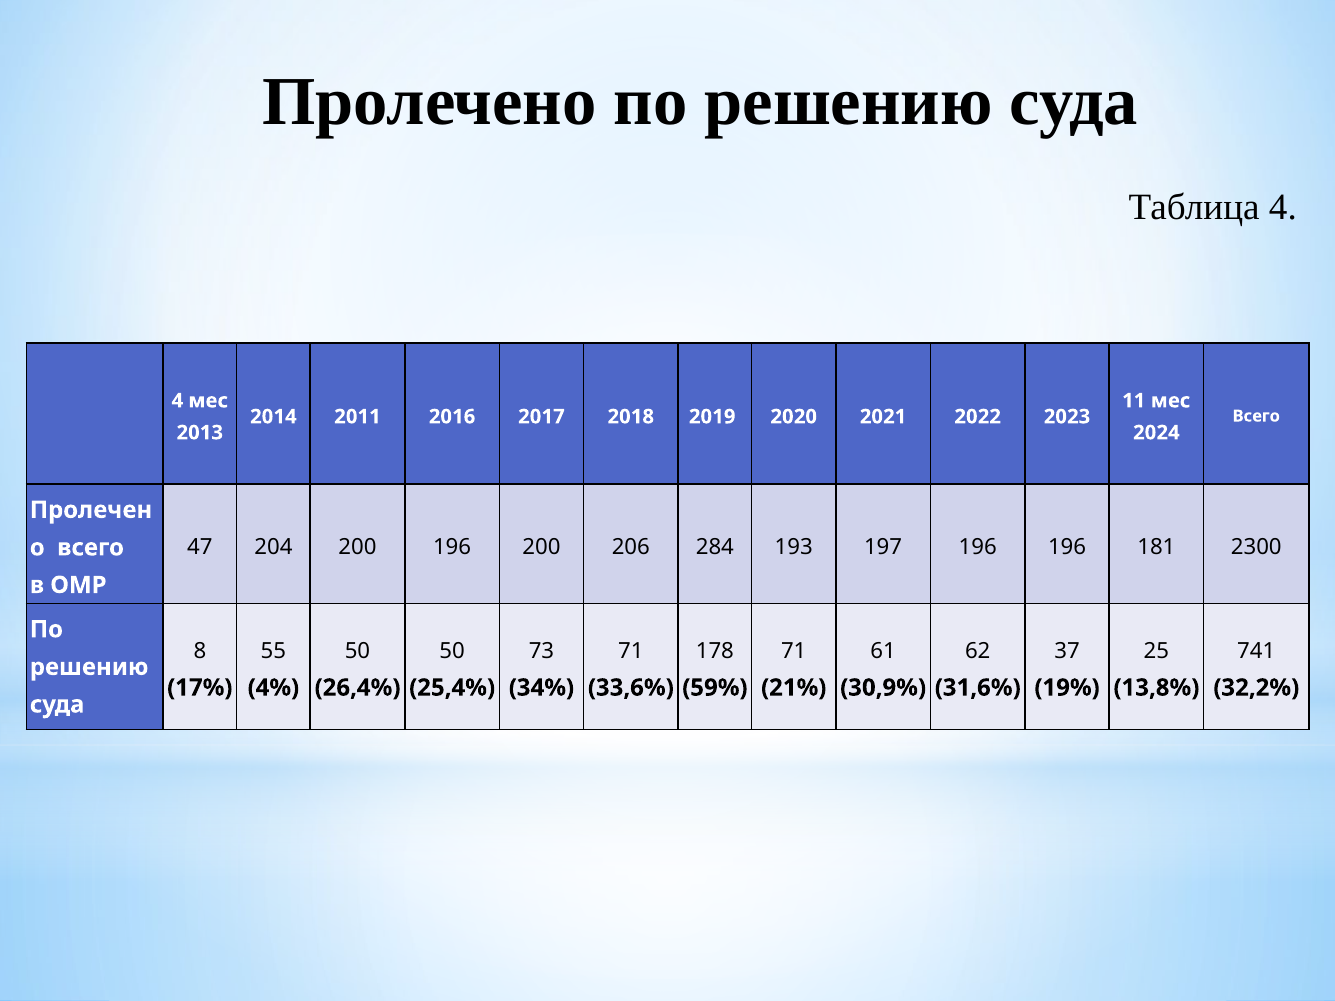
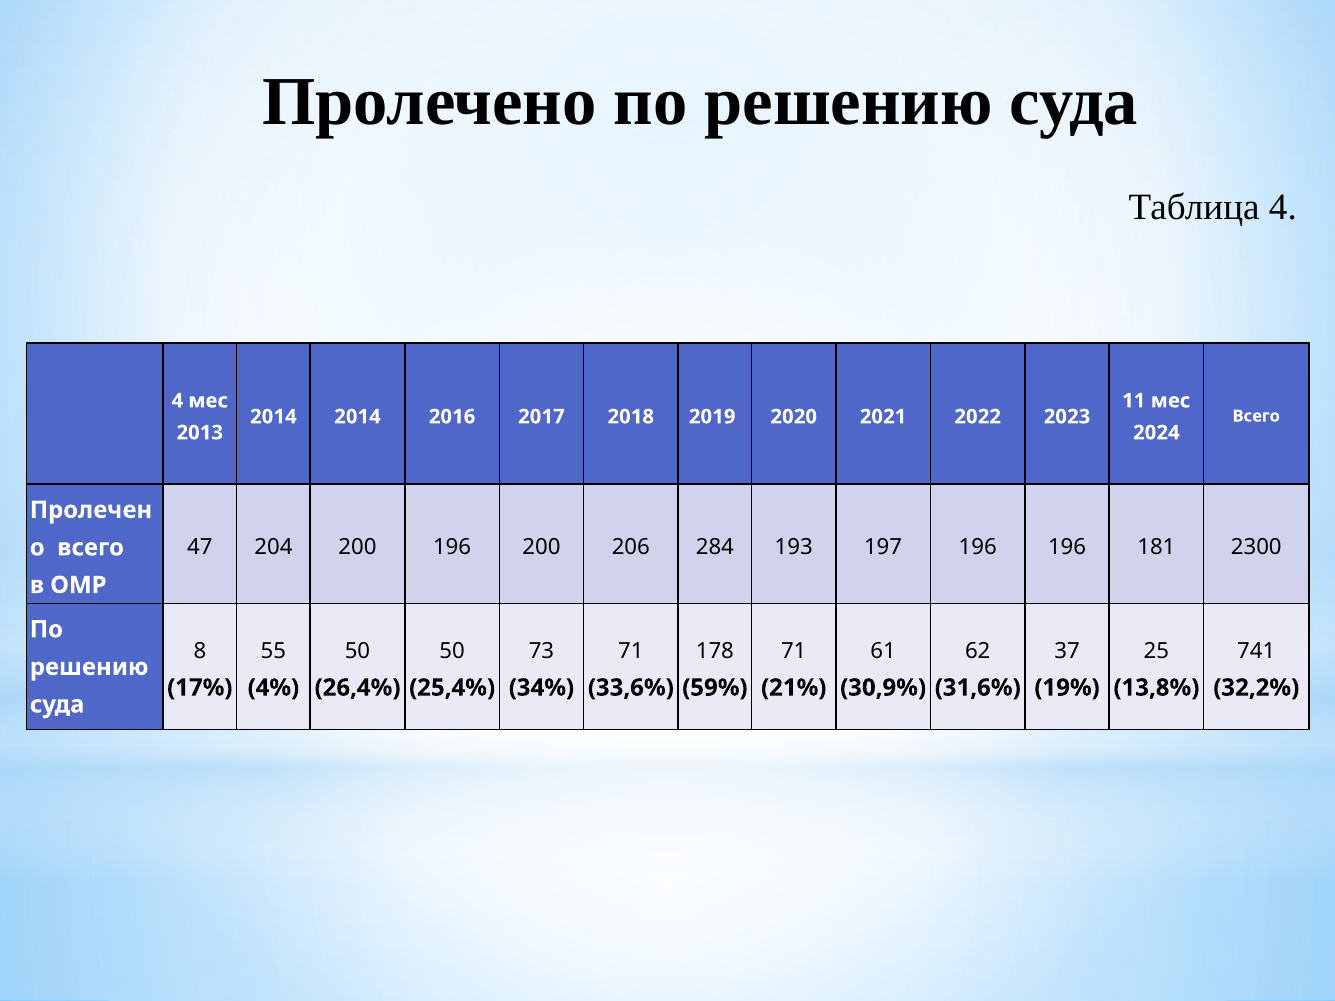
2014 2011: 2011 -> 2014
